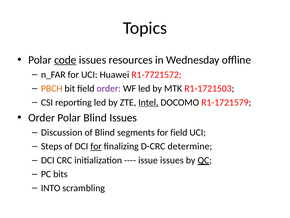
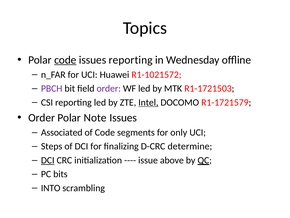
issues resources: resources -> reporting
R1-7721572: R1-7721572 -> R1-1021572
PBCH colour: orange -> purple
Polar Blind: Blind -> Note
Discussion: Discussion -> Associated
of Blind: Blind -> Code
for field: field -> only
for at (96, 146) underline: present -> none
DCI at (48, 160) underline: none -> present
issue issues: issues -> above
